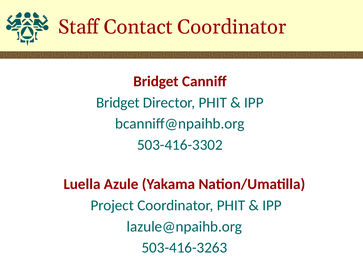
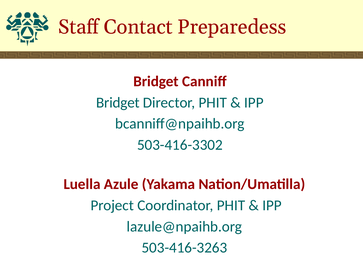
Contact Coordinator: Coordinator -> Preparedess
